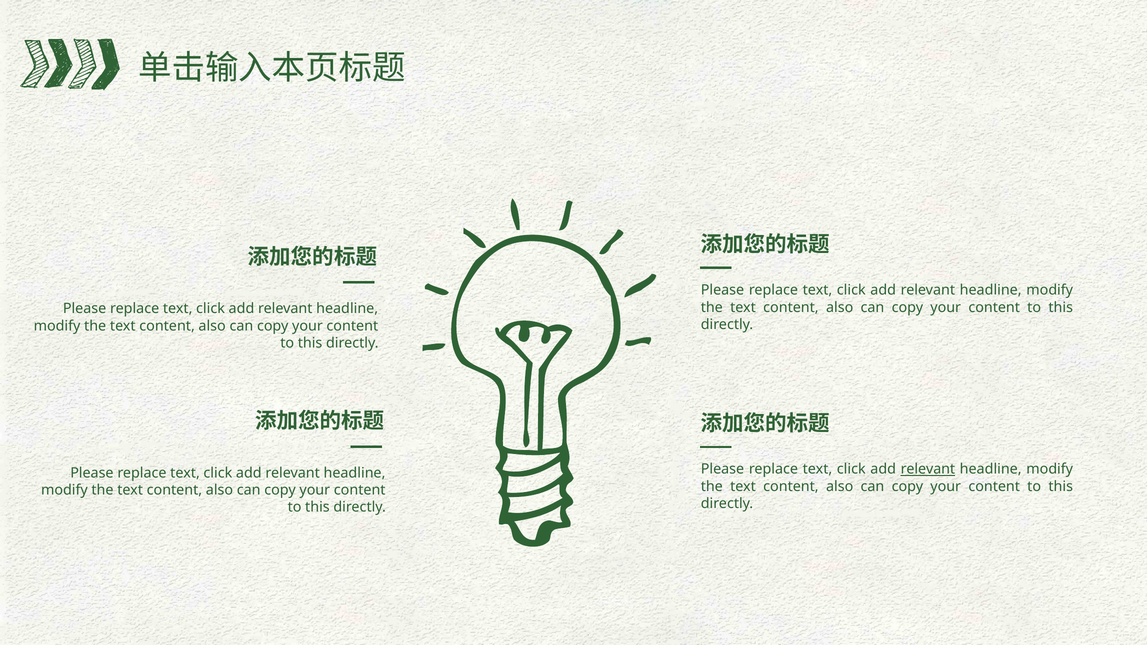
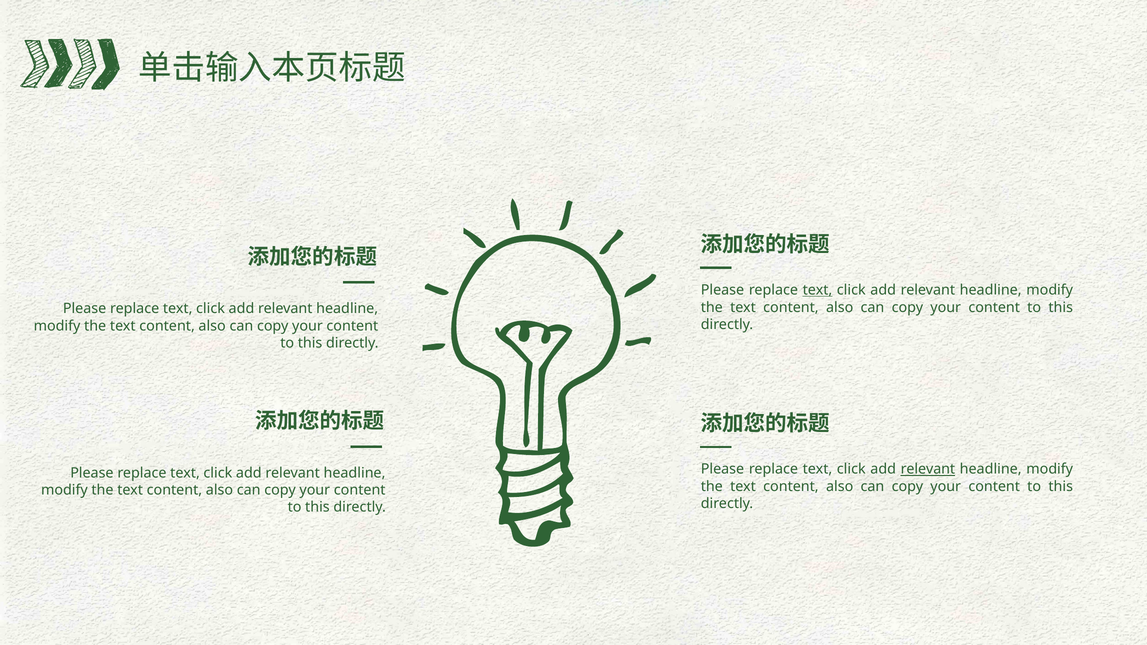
text at (818, 290) underline: none -> present
